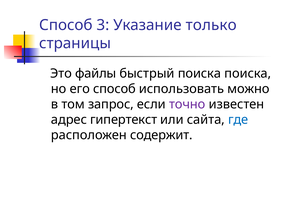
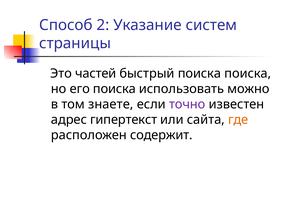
3: 3 -> 2
только: только -> систем
файлы: файлы -> частей
его способ: способ -> поиска
запрос: запрос -> знаете
где colour: blue -> orange
